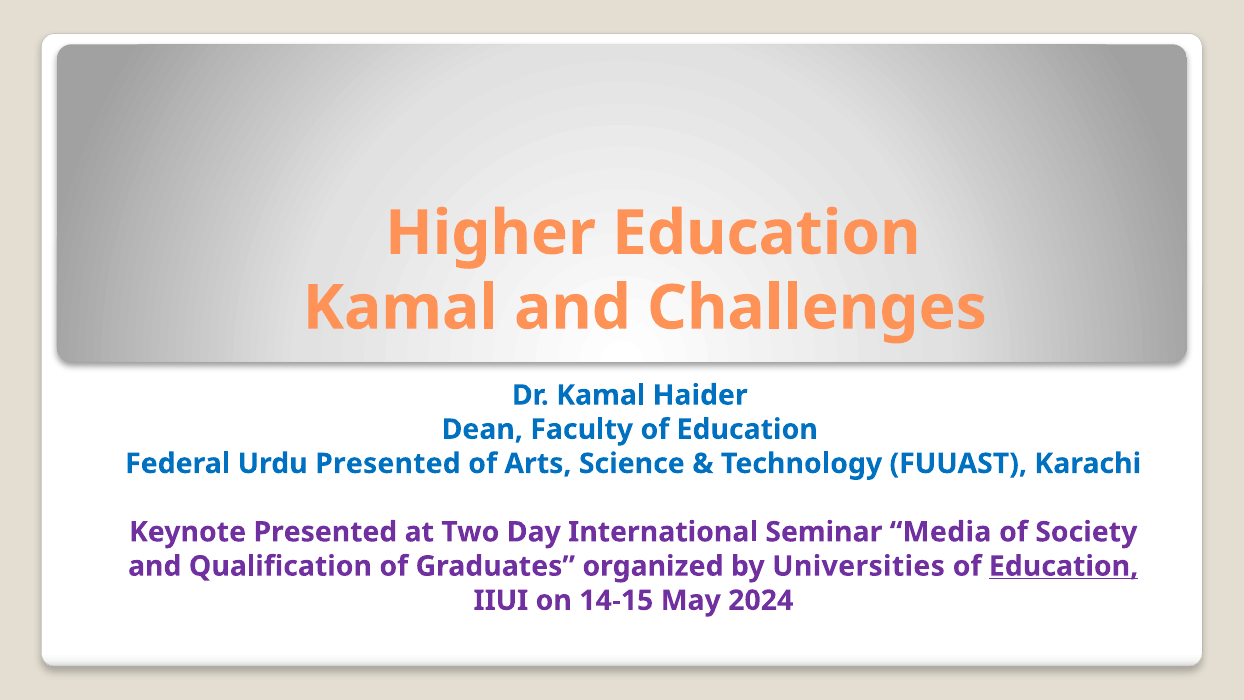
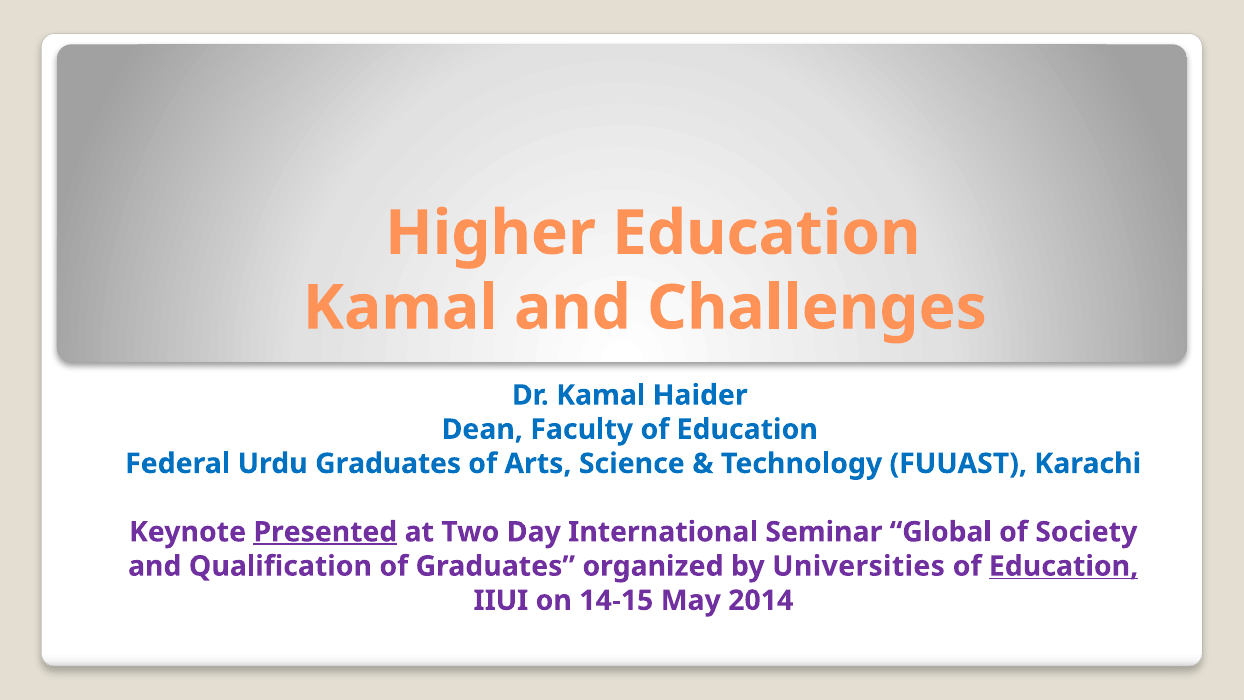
Urdu Presented: Presented -> Graduates
Presented at (325, 532) underline: none -> present
Media: Media -> Global
2024: 2024 -> 2014
